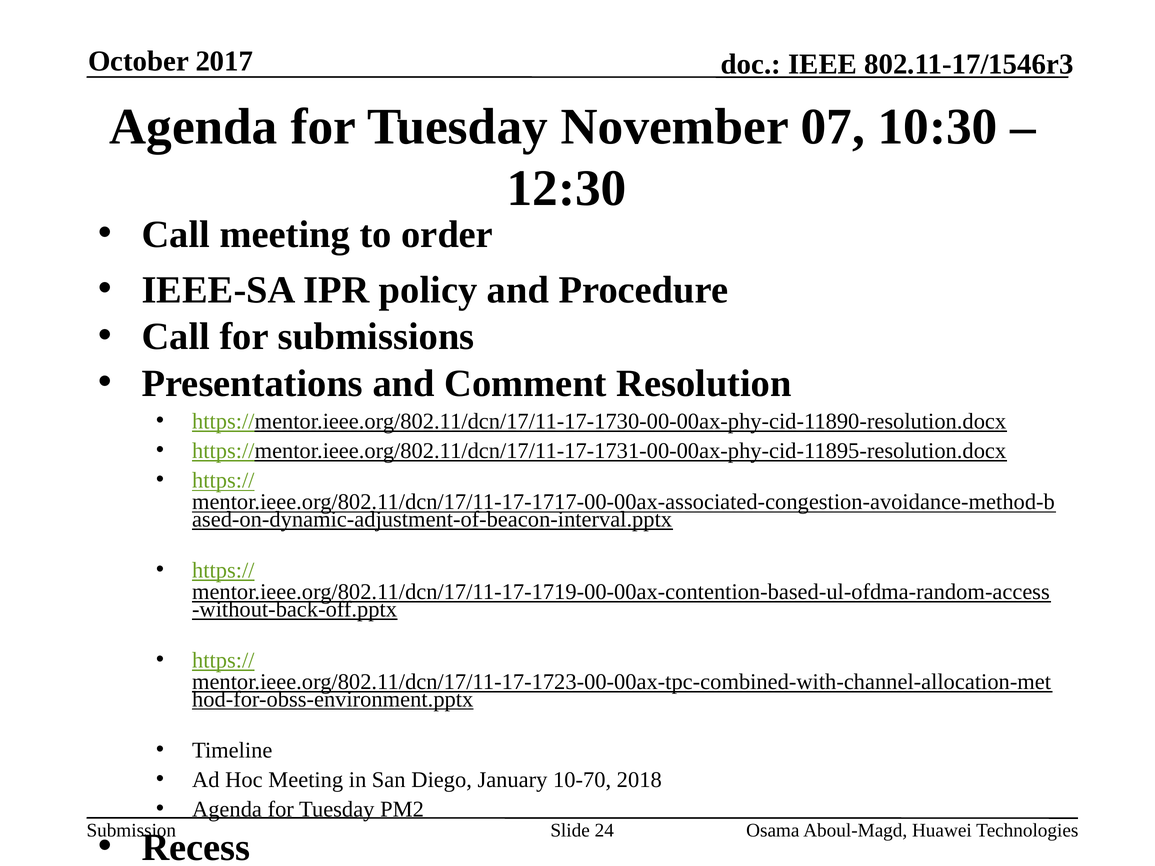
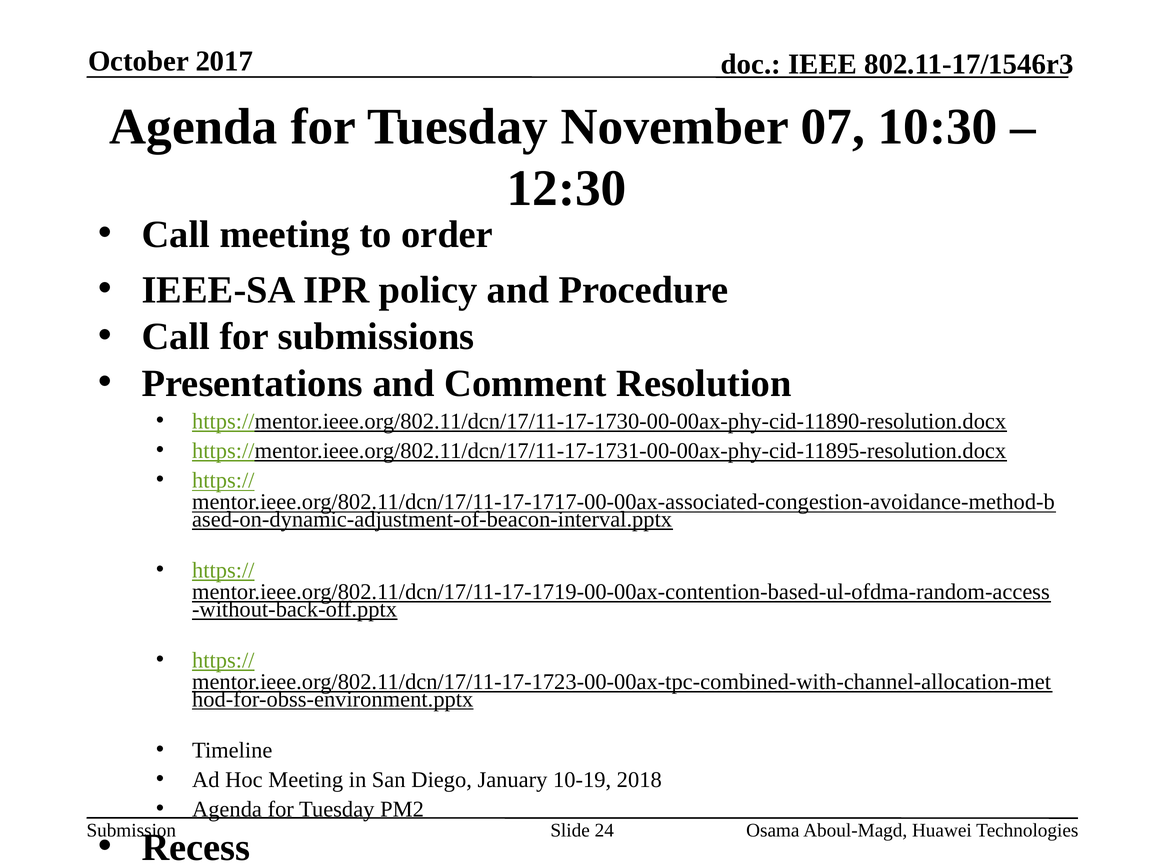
10-70: 10-70 -> 10-19
